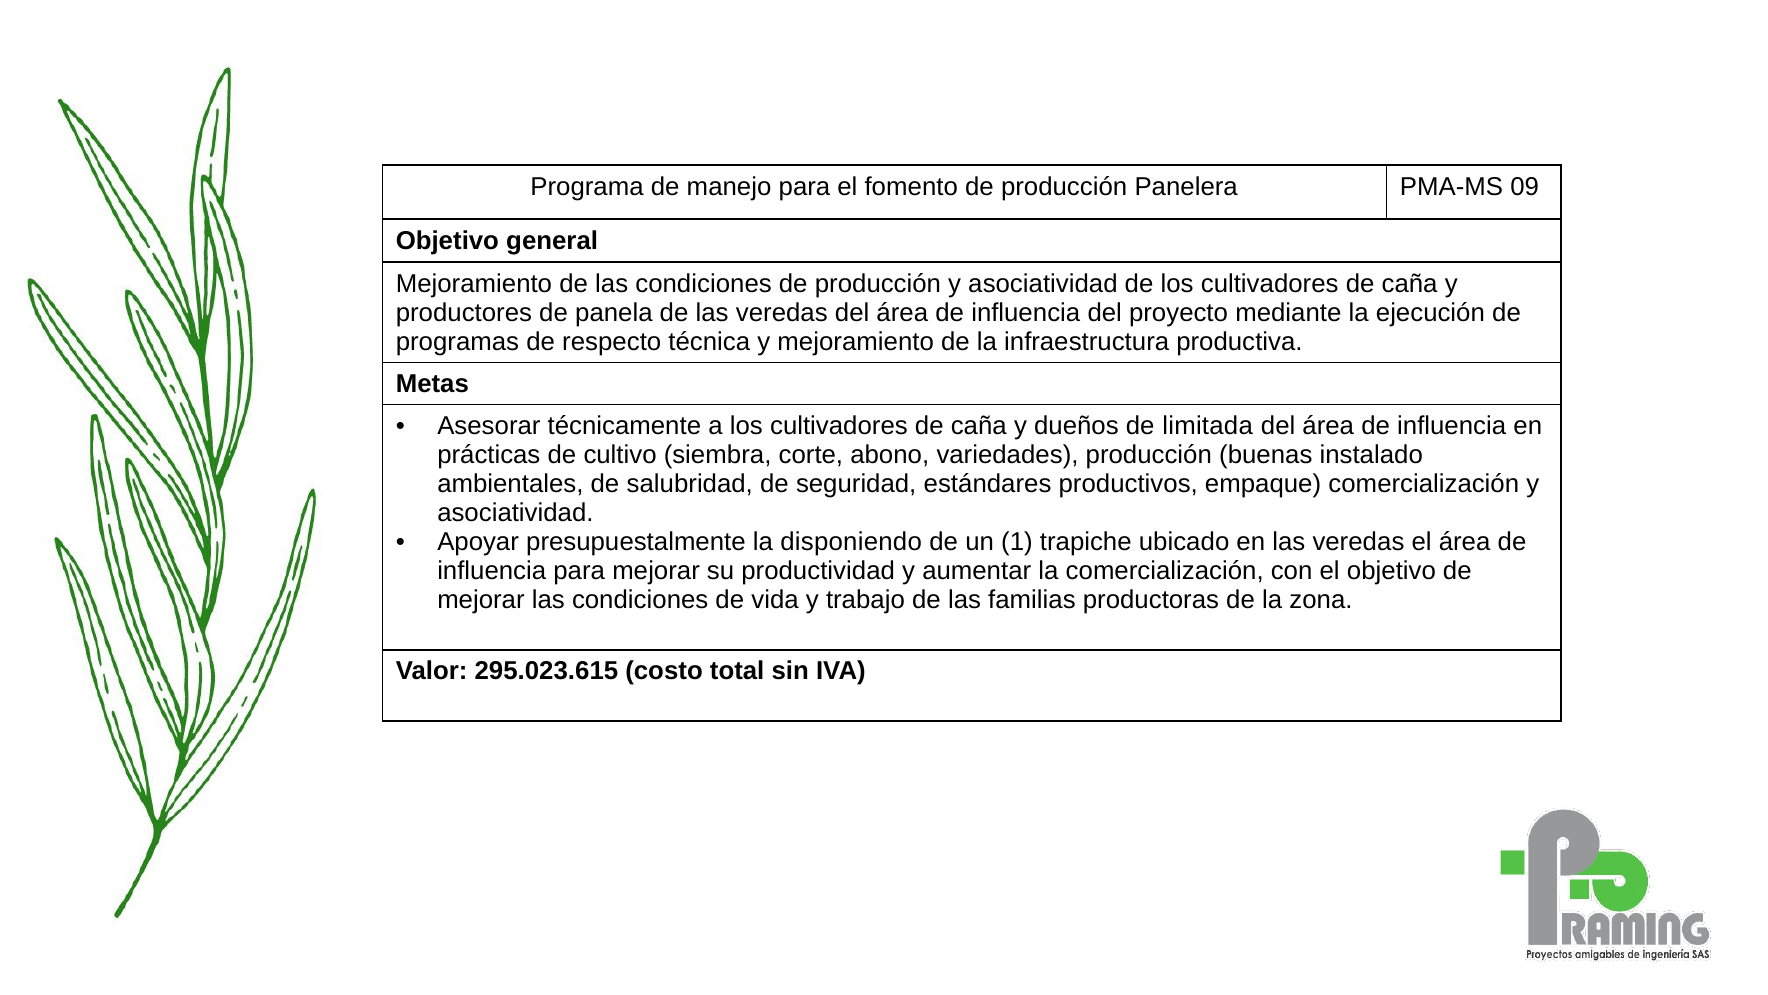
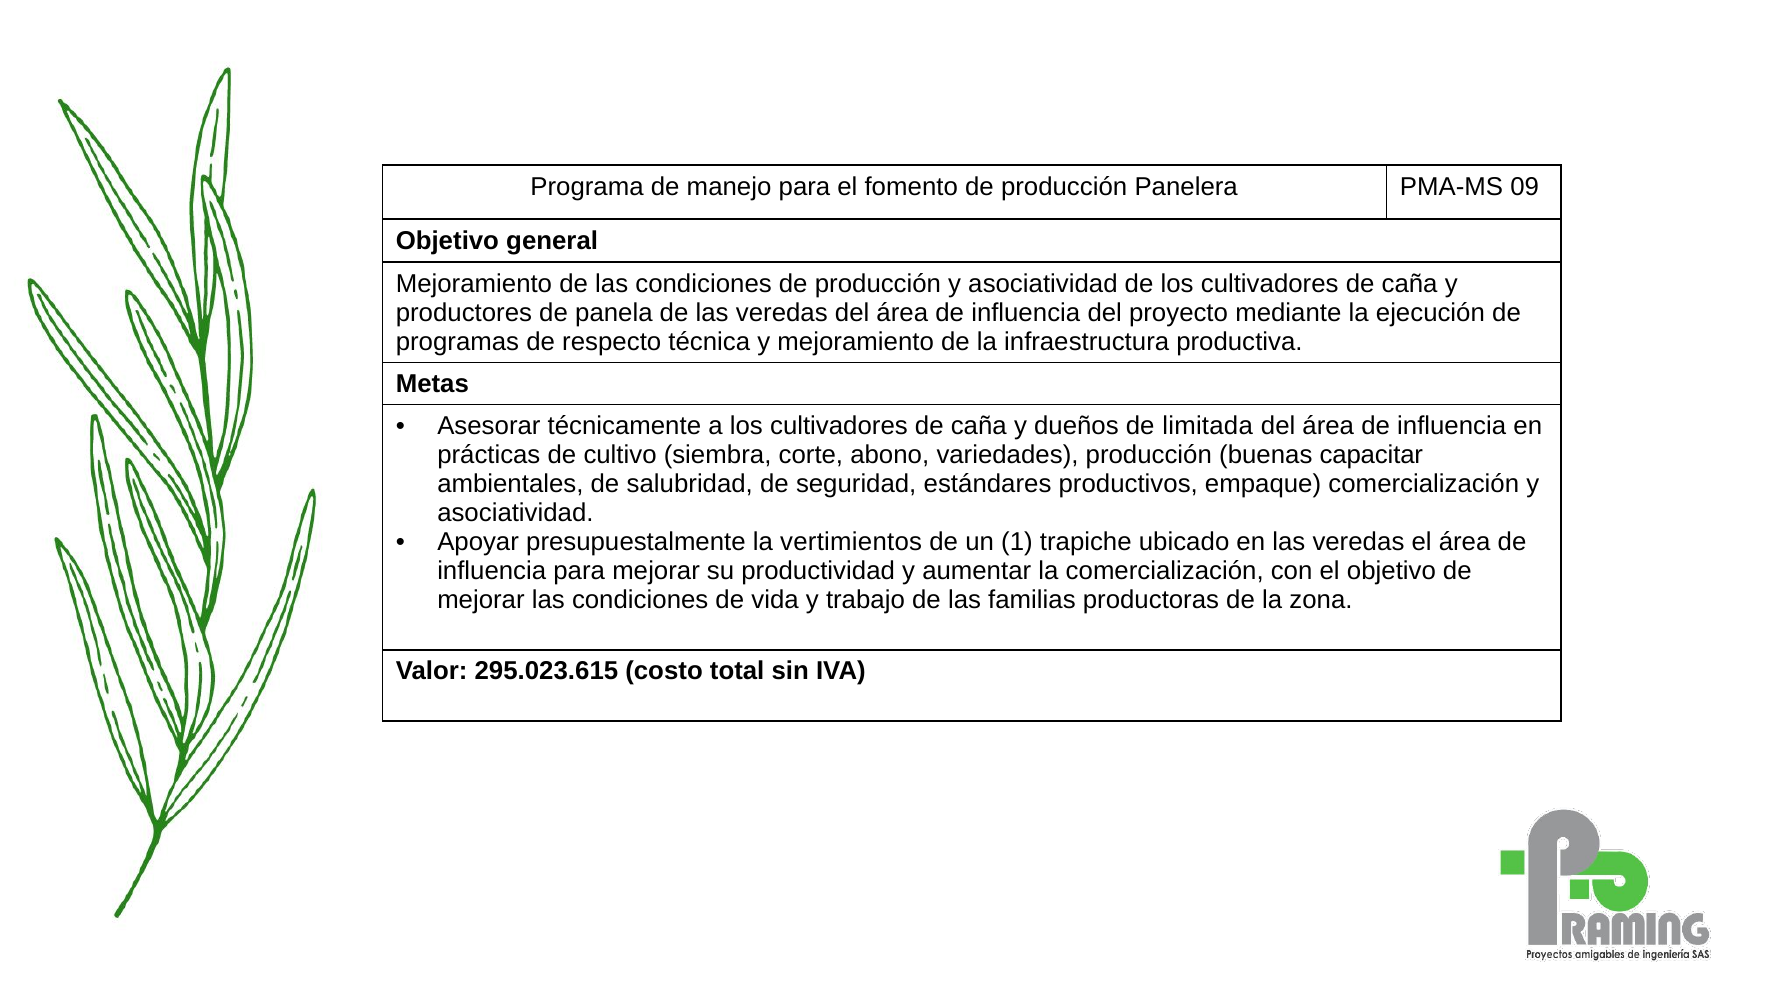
instalado: instalado -> capacitar
disponiendo: disponiendo -> vertimientos
